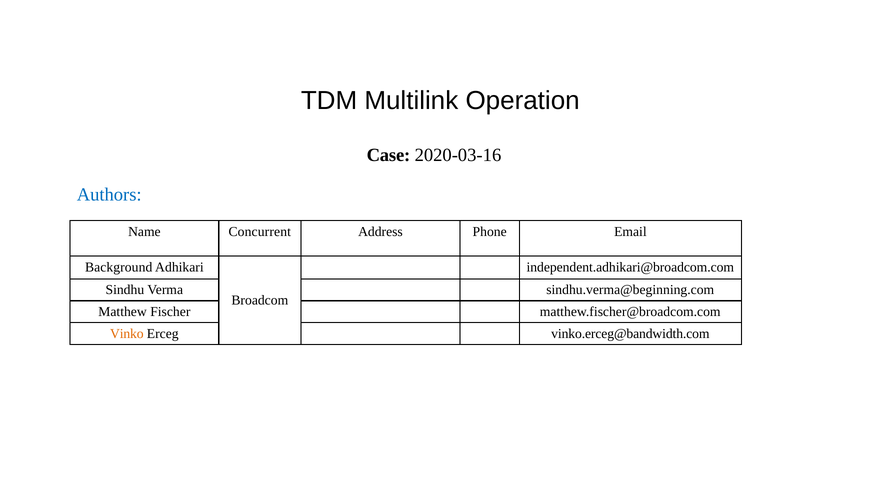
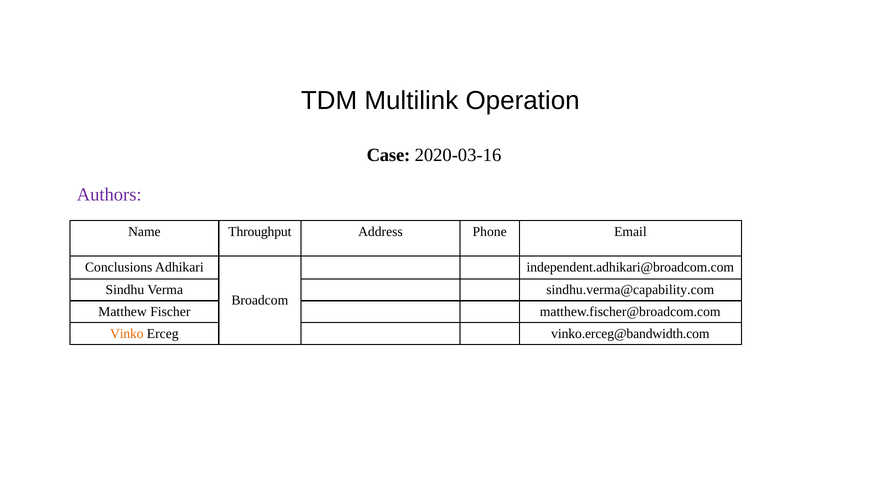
Authors colour: blue -> purple
Concurrent: Concurrent -> Throughput
Background: Background -> Conclusions
sindhu.verma@beginning.com: sindhu.verma@beginning.com -> sindhu.verma@capability.com
